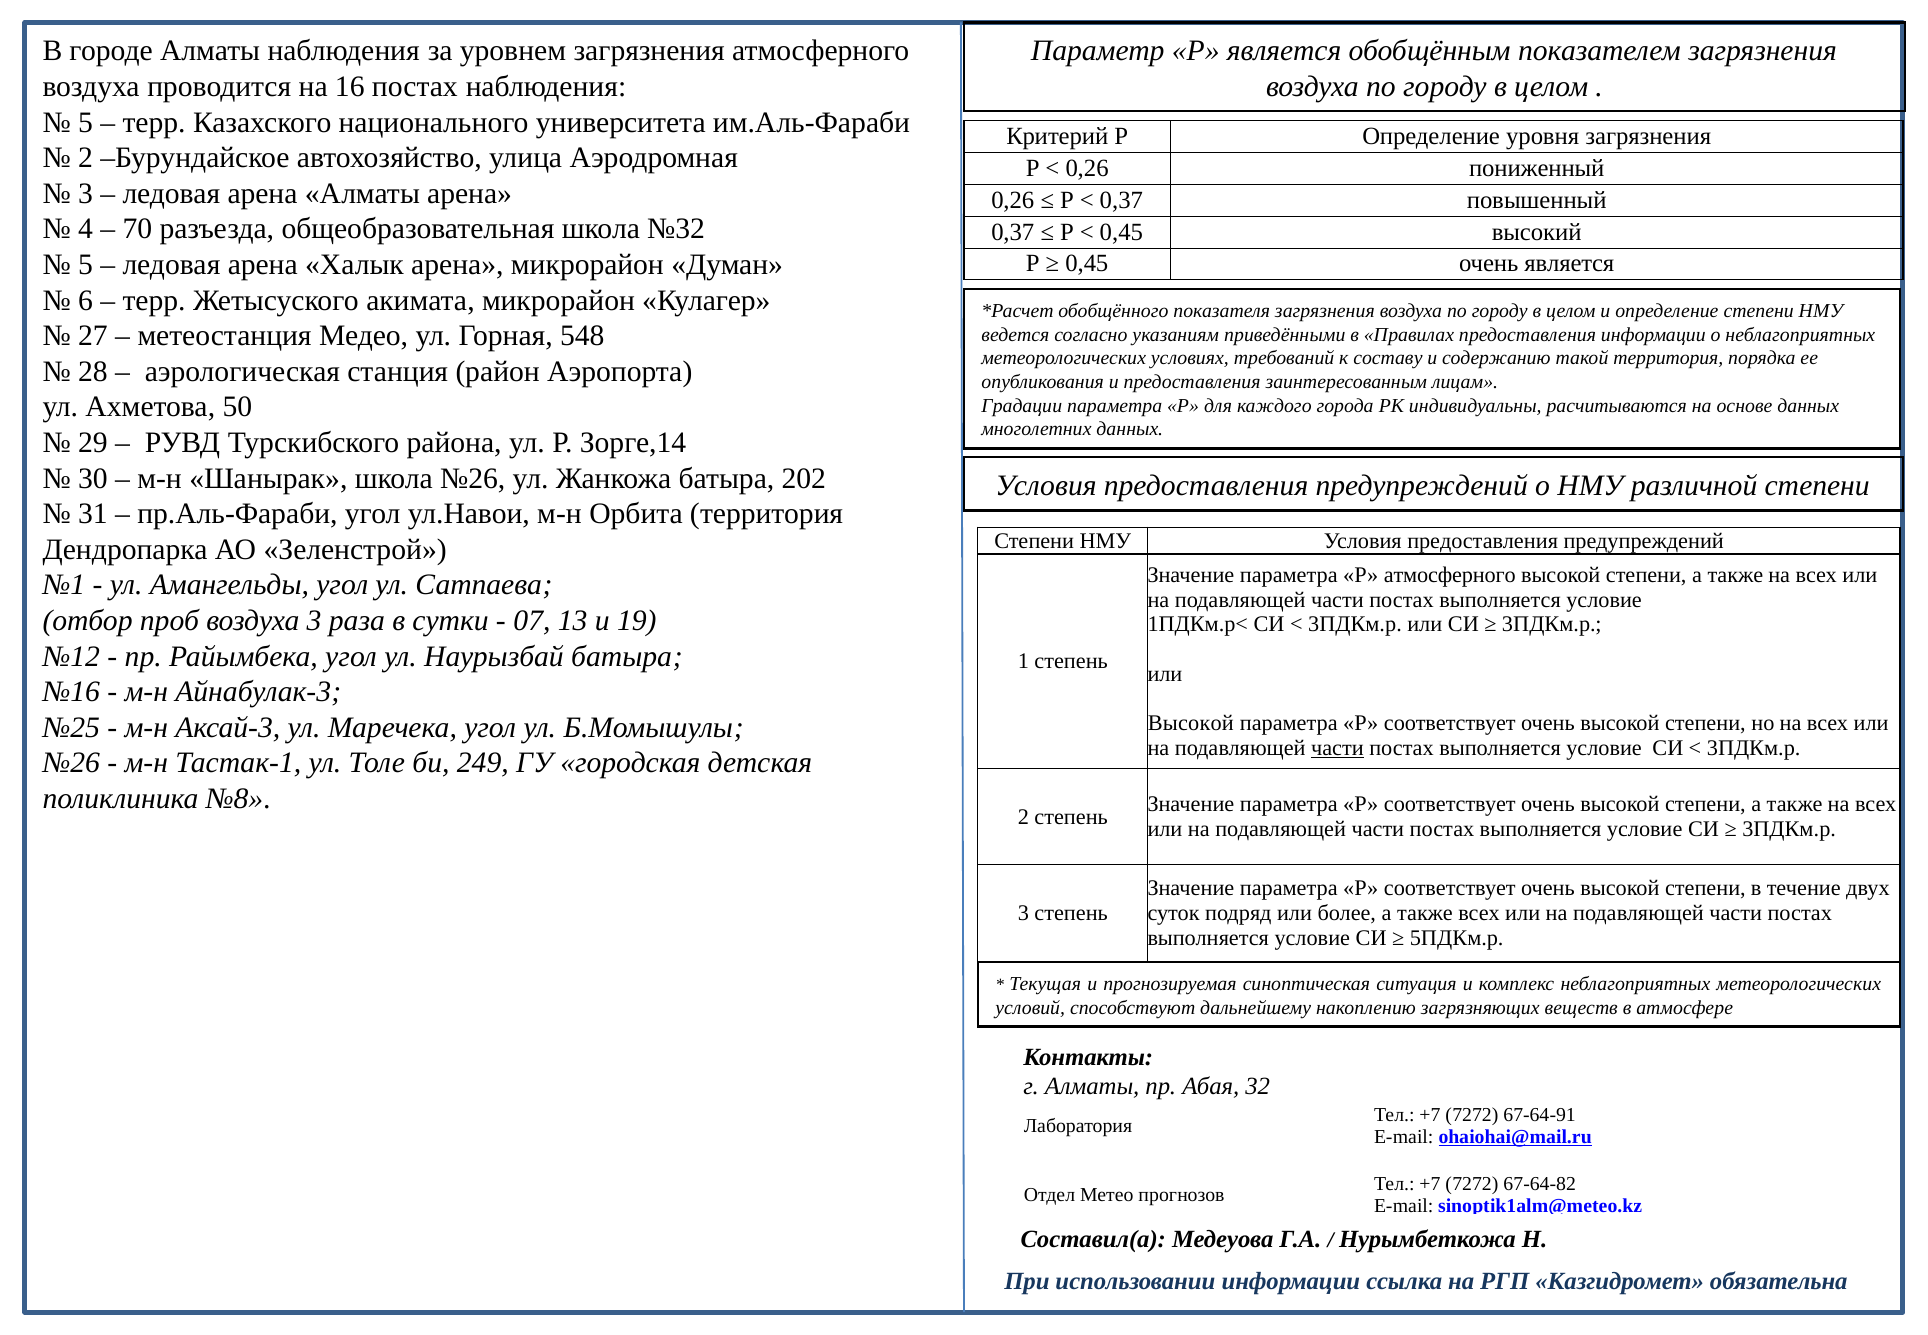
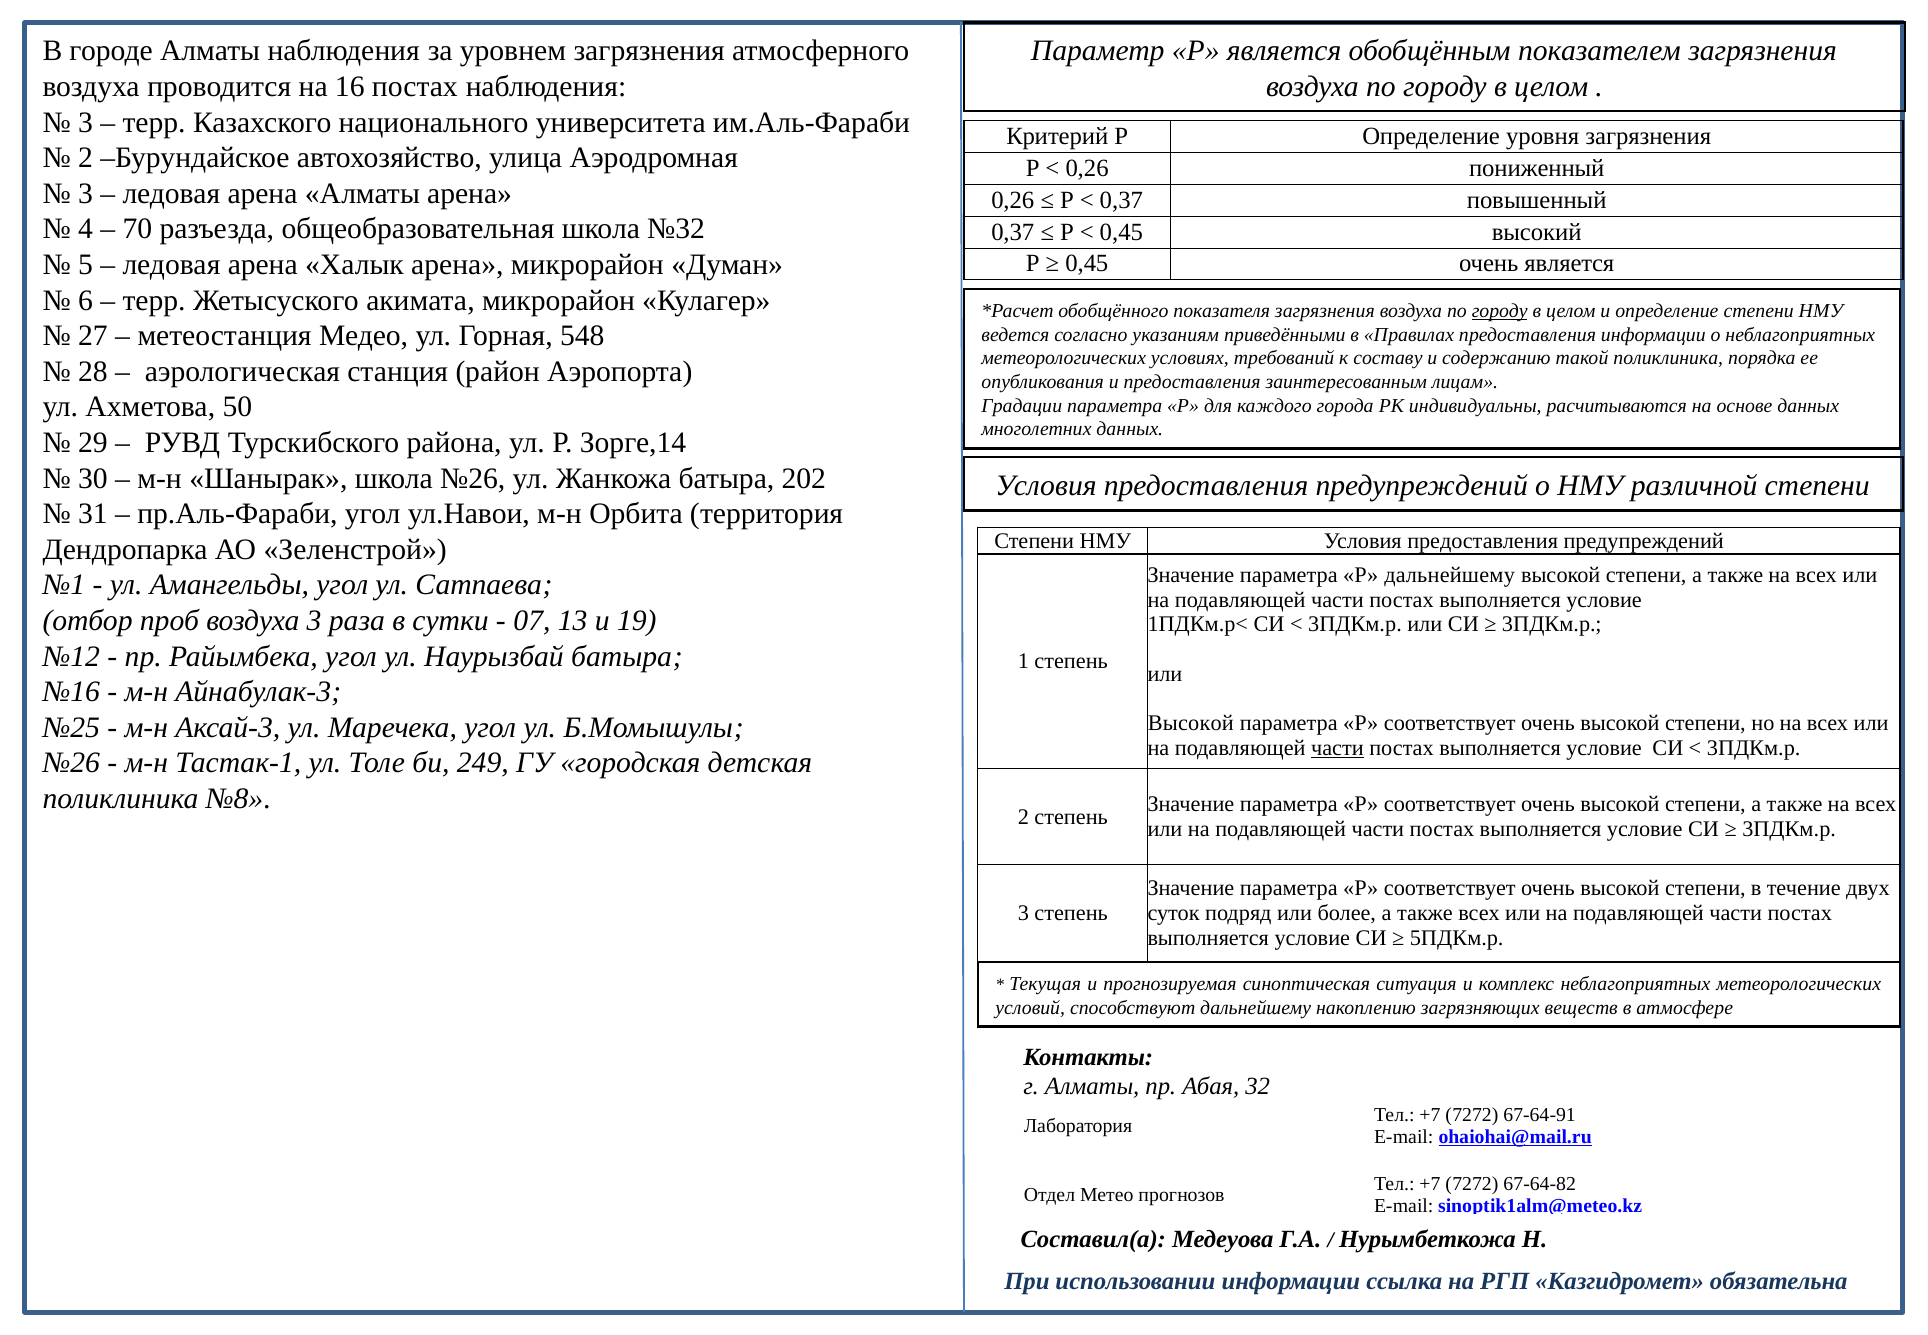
5 at (86, 122): 5 -> 3
городу at (1500, 311) underline: none -> present
такой территория: территория -> поликлиника
Р атмосферного: атмосферного -> дальнейшему
